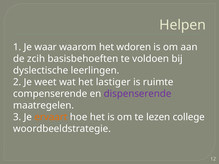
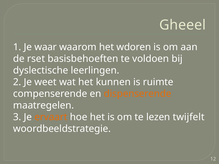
Helpen: Helpen -> Gheeel
zcih: zcih -> rset
lastiger: lastiger -> kunnen
dispenserende colour: purple -> orange
college: college -> twijfelt
